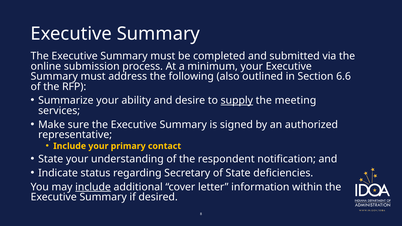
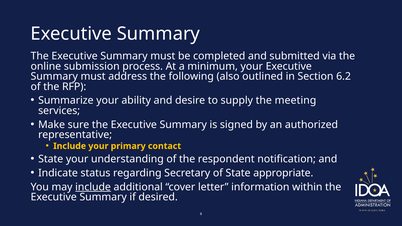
6.6: 6.6 -> 6.2
supply underline: present -> none
deficiencies: deficiencies -> appropriate
